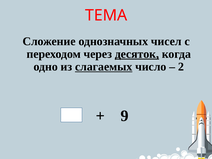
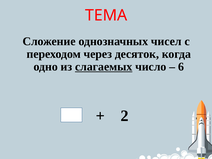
десяток underline: present -> none
2: 2 -> 6
9: 9 -> 2
